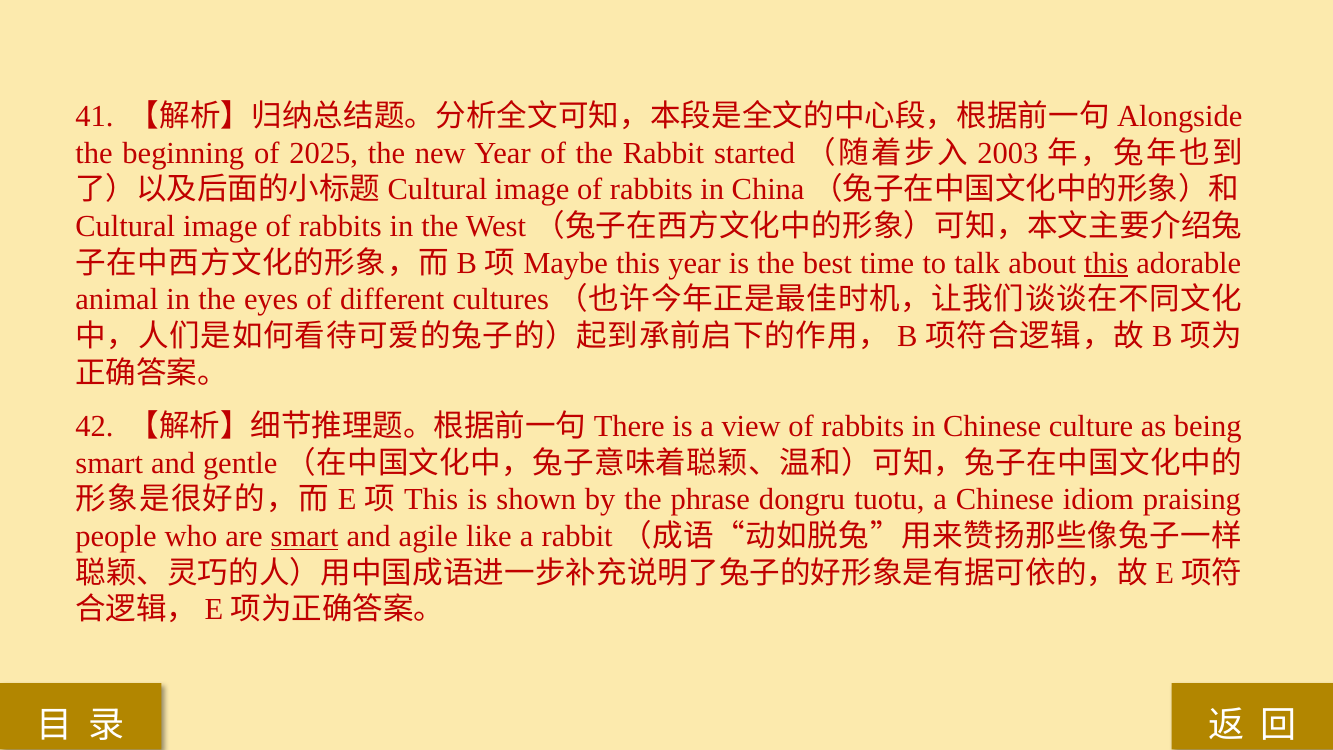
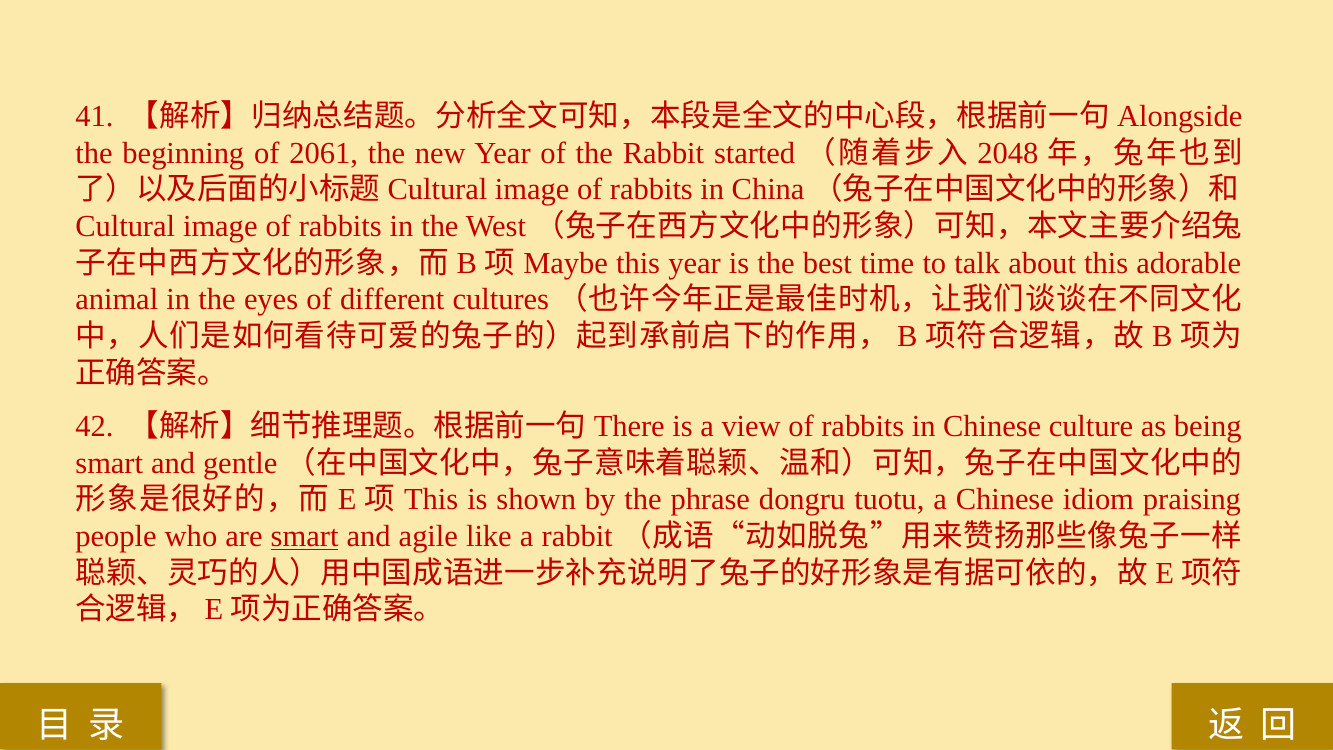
2025: 2025 -> 2061
2003: 2003 -> 2048
this at (1106, 263) underline: present -> none
